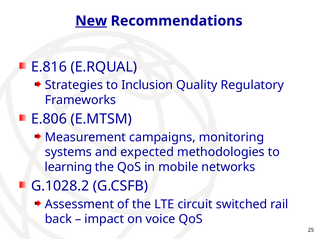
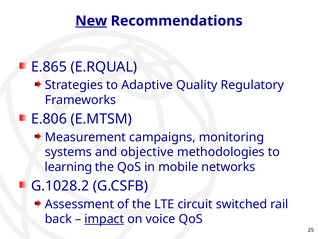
E.816: E.816 -> E.865
Inclusion: Inclusion -> Adaptive
expected: expected -> objective
impact underline: none -> present
